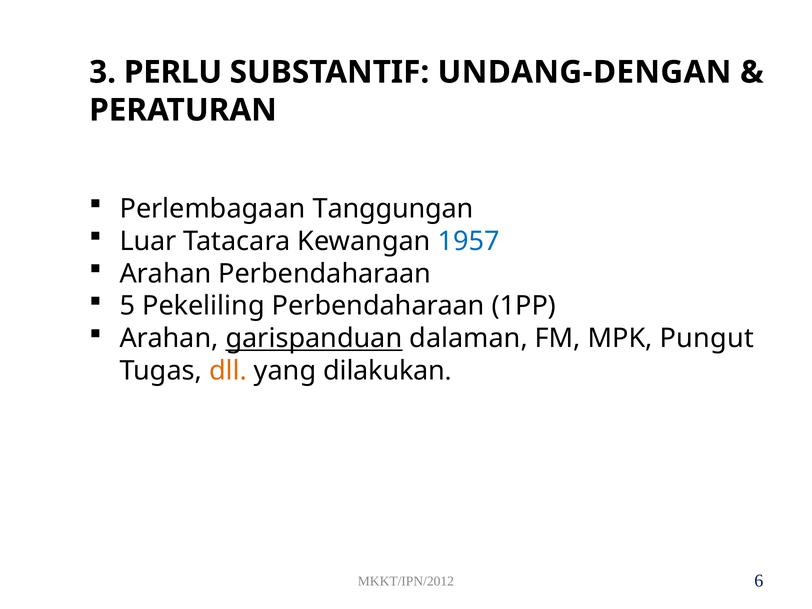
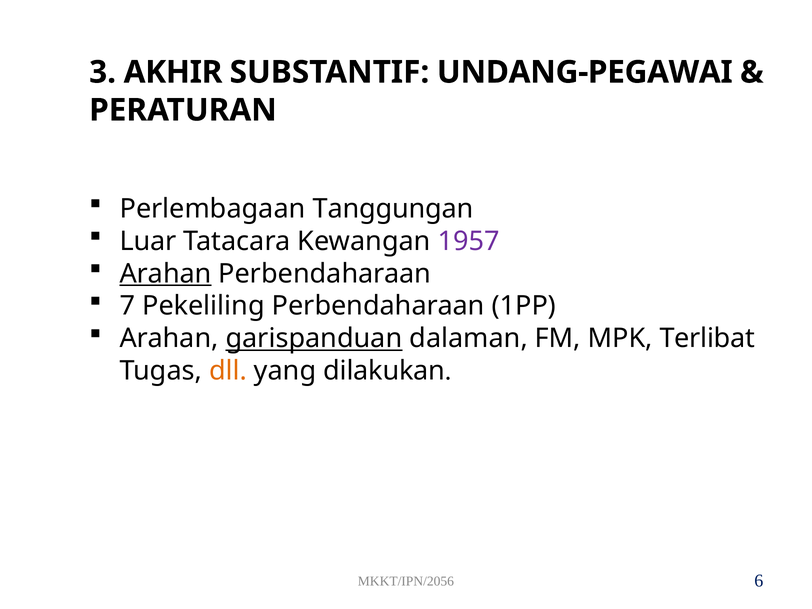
PERLU: PERLU -> AKHIR
UNDANG-DENGAN: UNDANG-DENGAN -> UNDANG-PEGAWAI
1957 colour: blue -> purple
Arahan at (166, 274) underline: none -> present
5: 5 -> 7
Pungut: Pungut -> Terlibat
MKKT/IPN/2012: MKKT/IPN/2012 -> MKKT/IPN/2056
